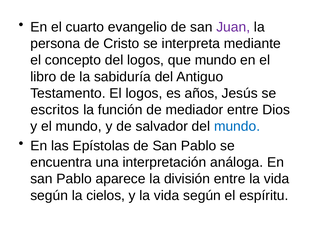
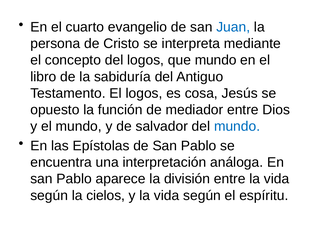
Juan colour: purple -> blue
años: años -> cosa
escritos: escritos -> opuesto
